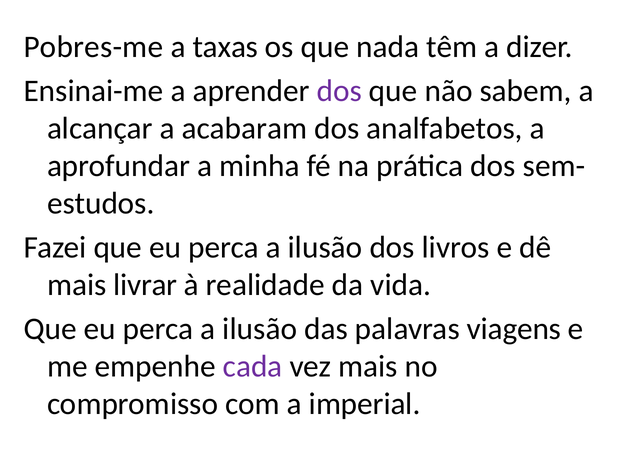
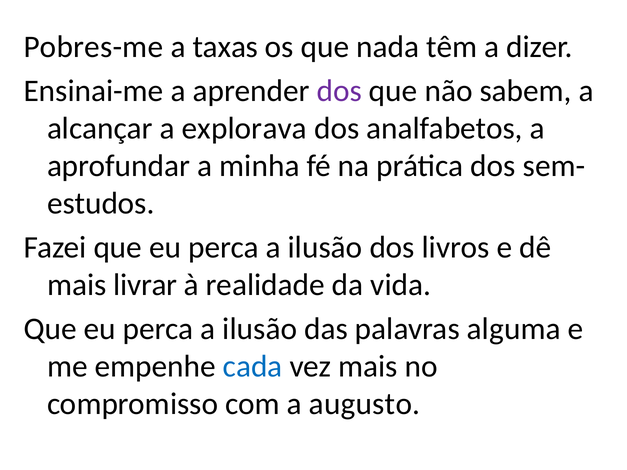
acabaram: acabaram -> explorava
viagens: viagens -> alguma
cada colour: purple -> blue
imperial: imperial -> augusto
